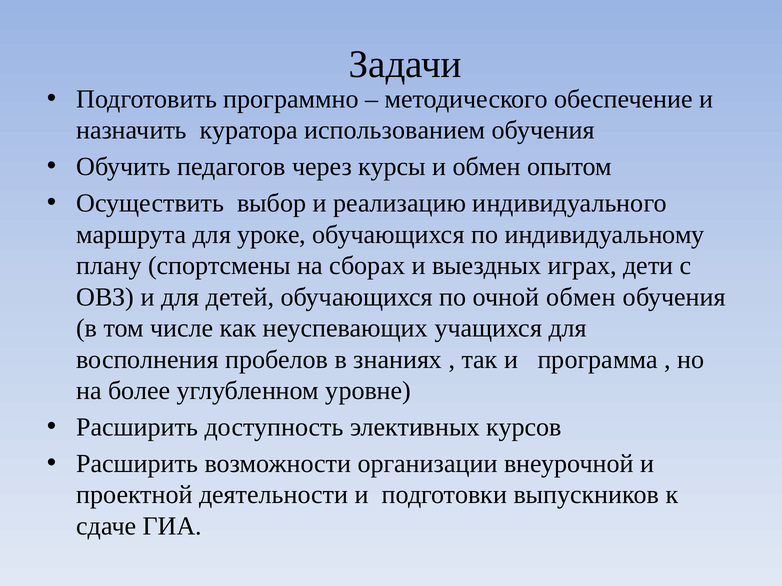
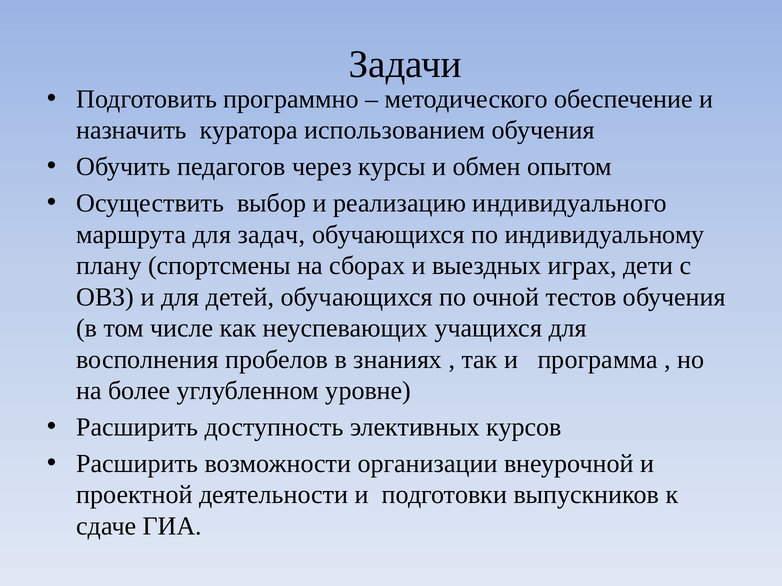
уроке: уроке -> задач
очной обмен: обмен -> тестов
